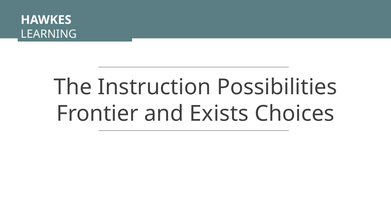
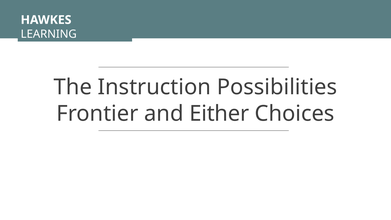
Exists: Exists -> Either
